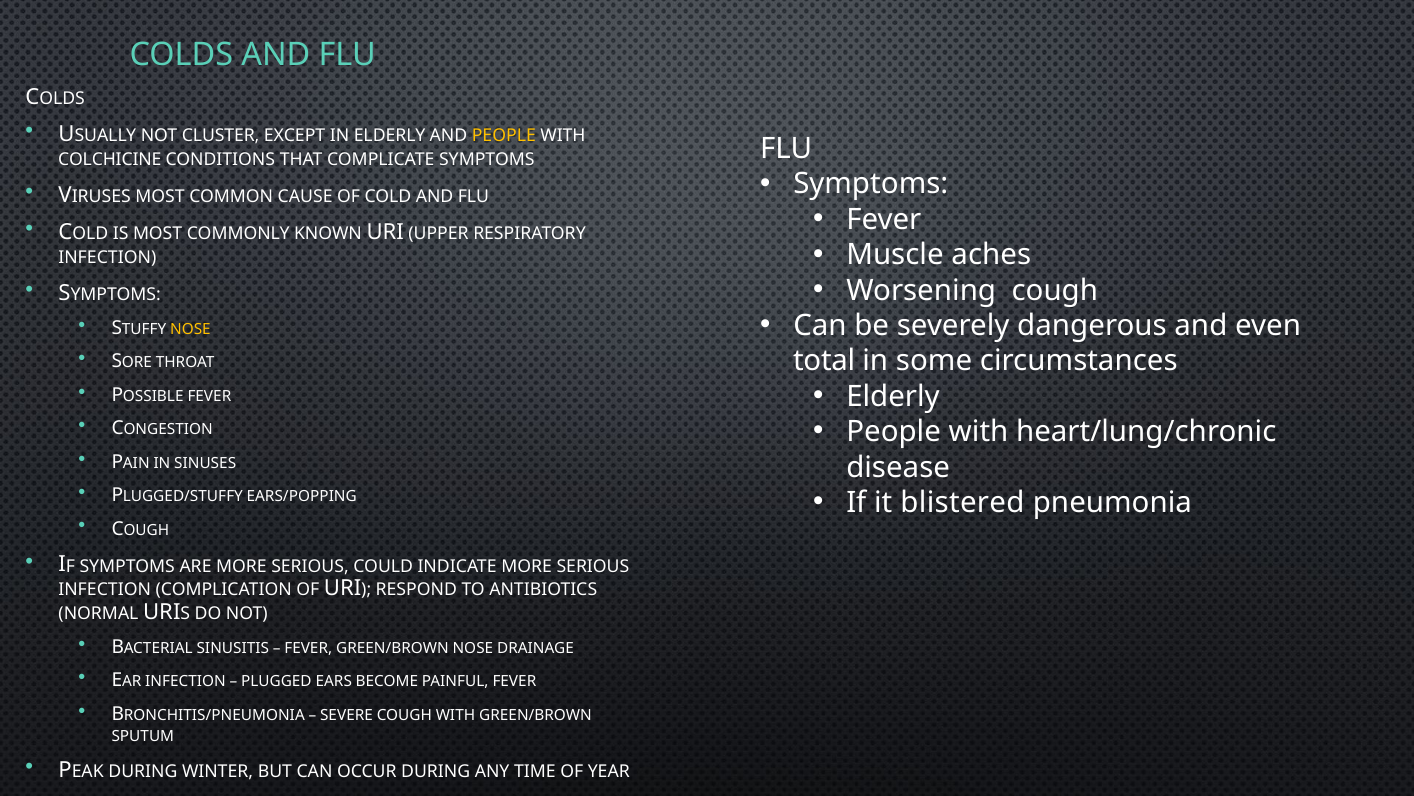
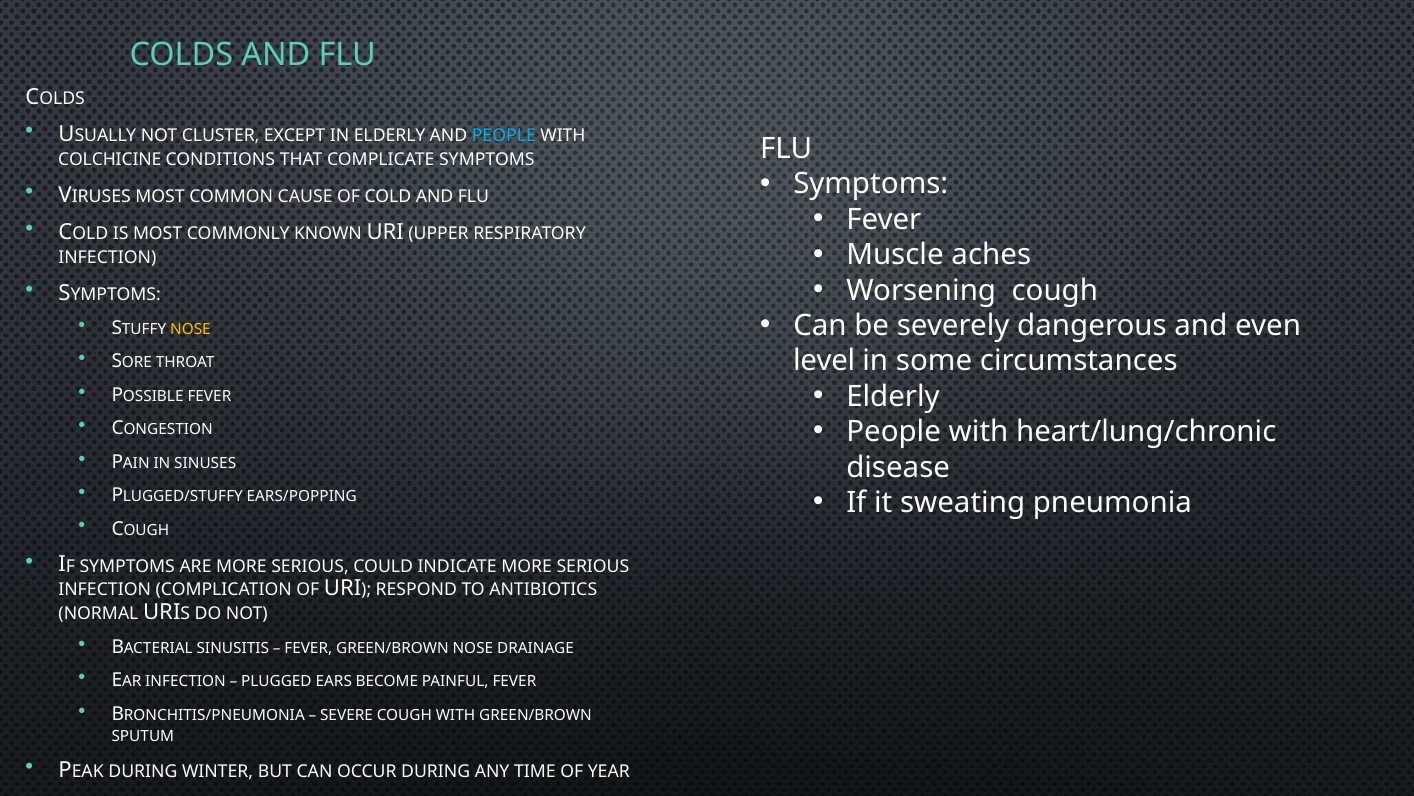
PEOPLE at (504, 136) colour: yellow -> light blue
total: total -> level
blistered: blistered -> sweating
